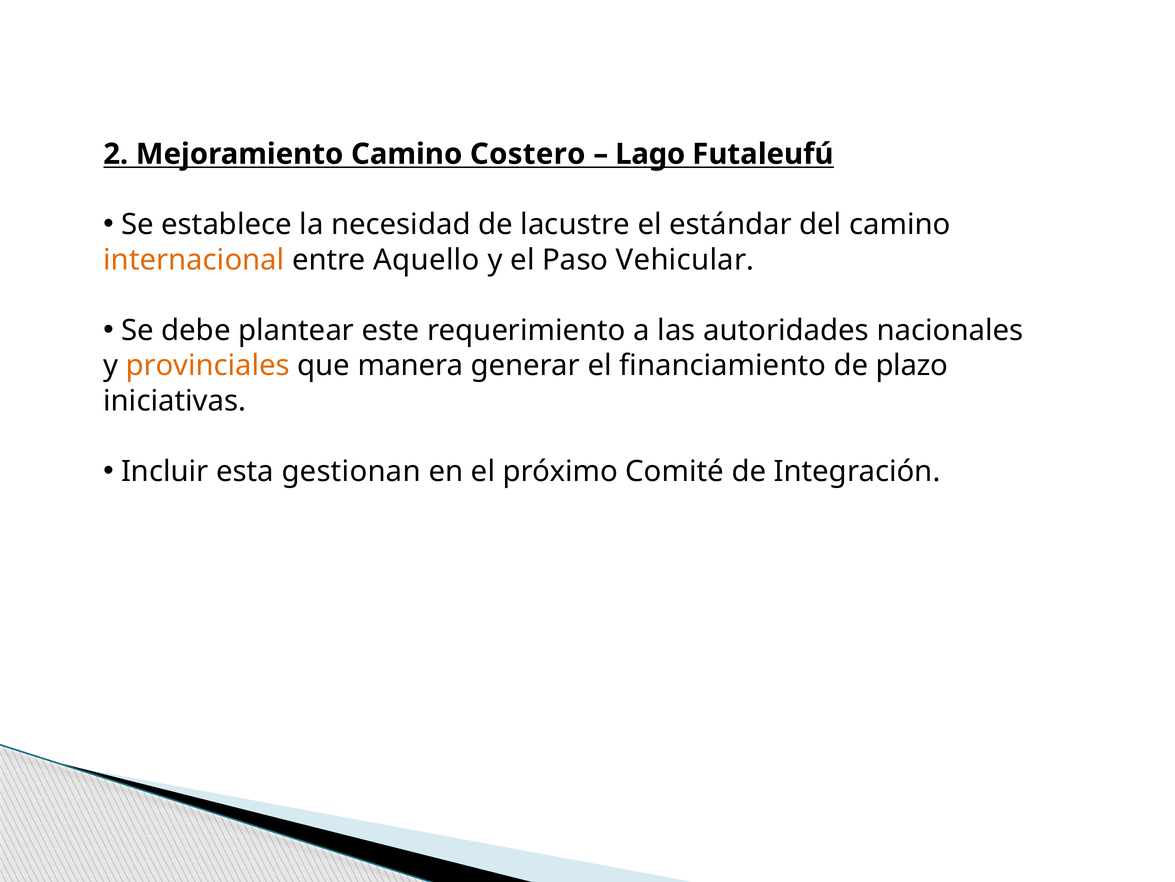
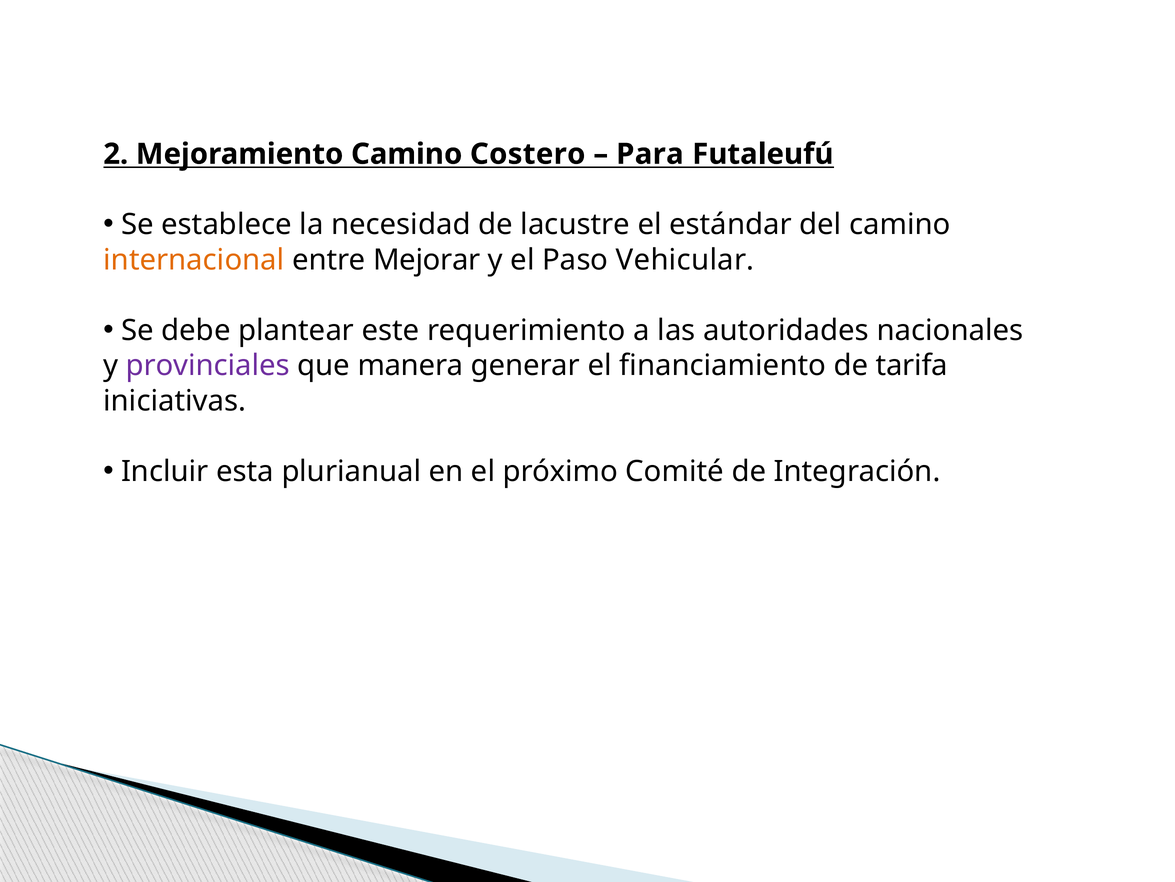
Lago: Lago -> Para
Aquello: Aquello -> Mejorar
provinciales colour: orange -> purple
plazo: plazo -> tarifa
gestionan: gestionan -> plurianual
